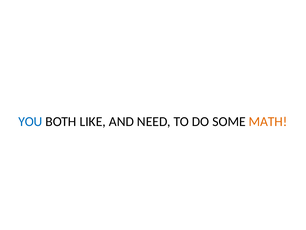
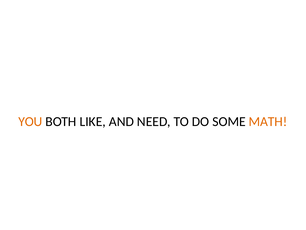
YOU colour: blue -> orange
